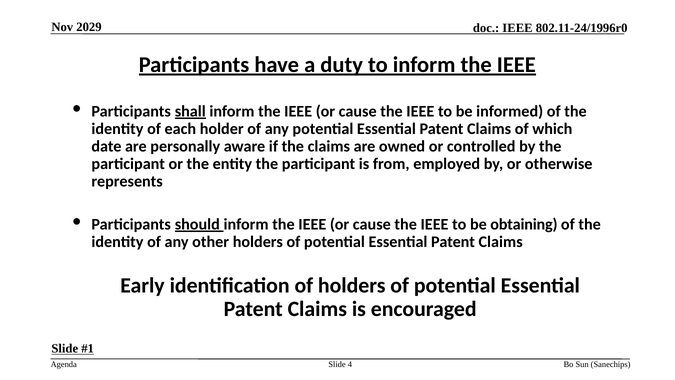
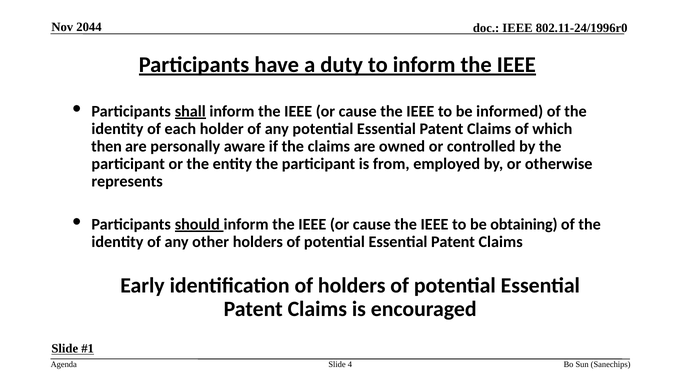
2029: 2029 -> 2044
date: date -> then
